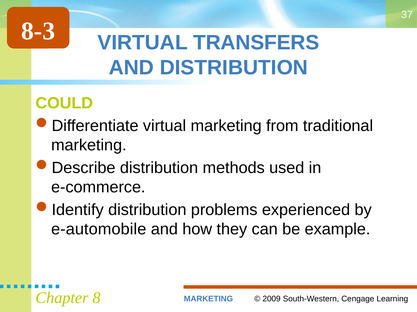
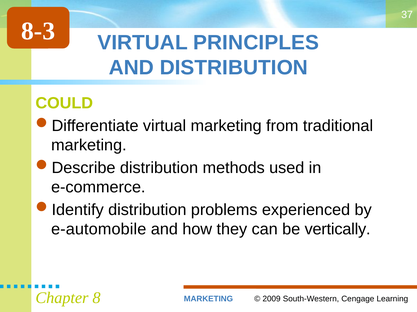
TRANSFERS: TRANSFERS -> PRINCIPLES
example: example -> vertically
